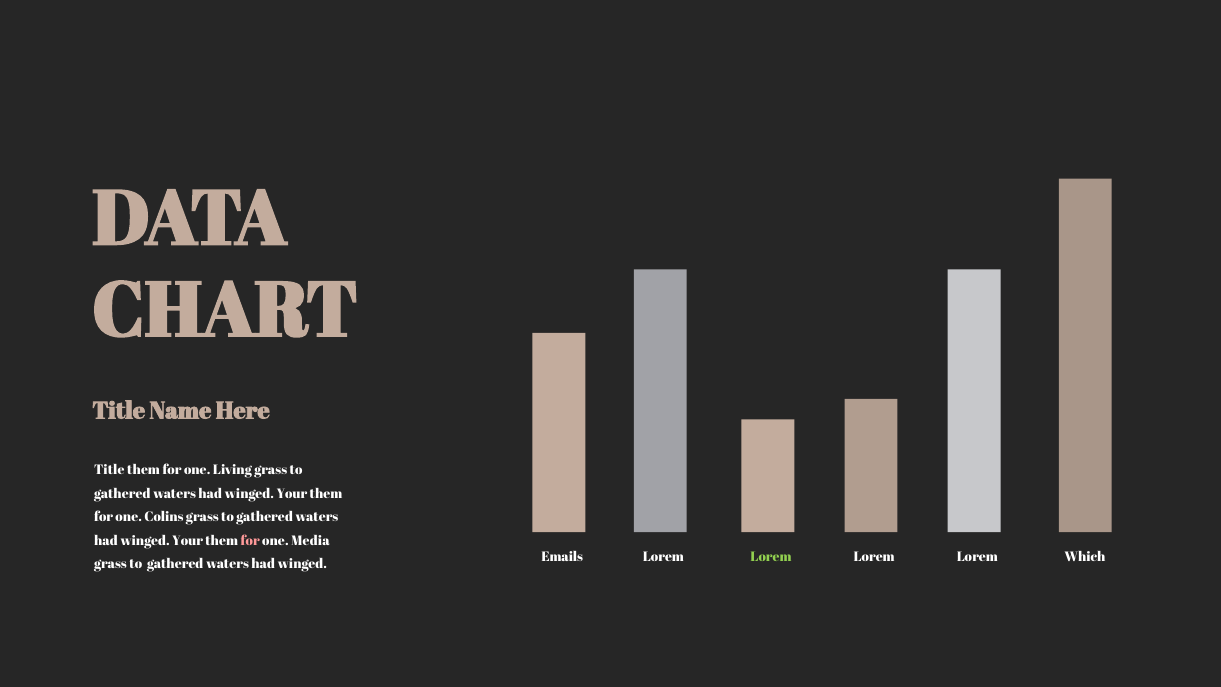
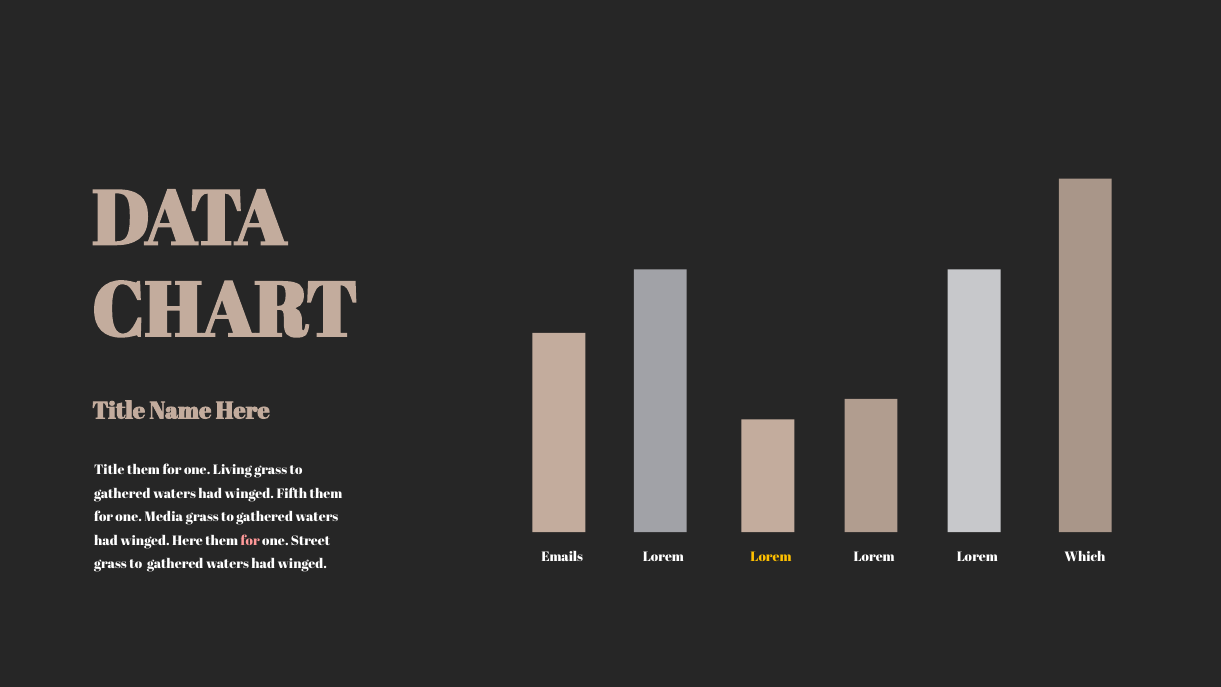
Your at (292, 493): Your -> Fifth
Colins: Colins -> Media
Your at (188, 541): Your -> Here
Media: Media -> Street
Lorem at (771, 557) colour: light green -> yellow
